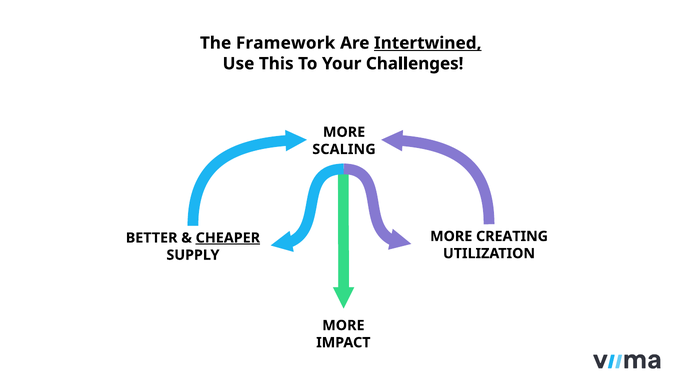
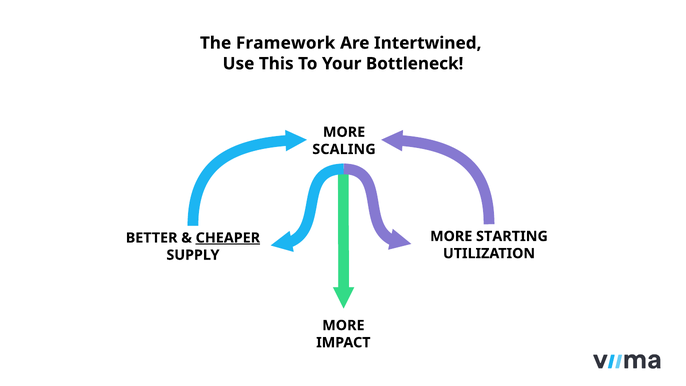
Intertwined underline: present -> none
Challenges: Challenges -> Bottleneck
CREATING: CREATING -> STARTING
